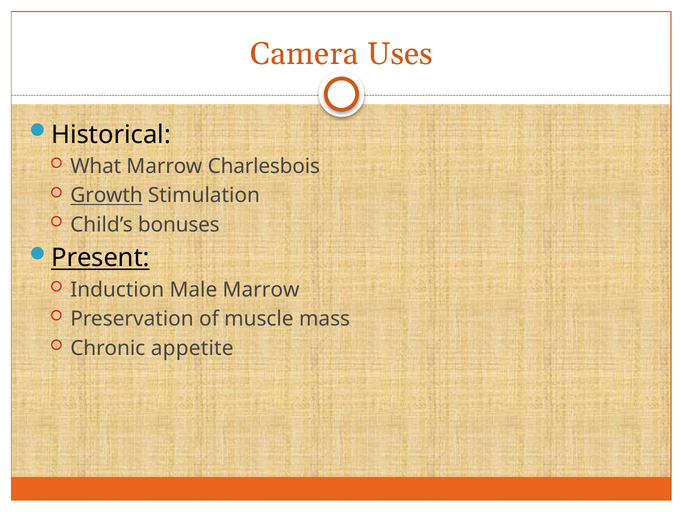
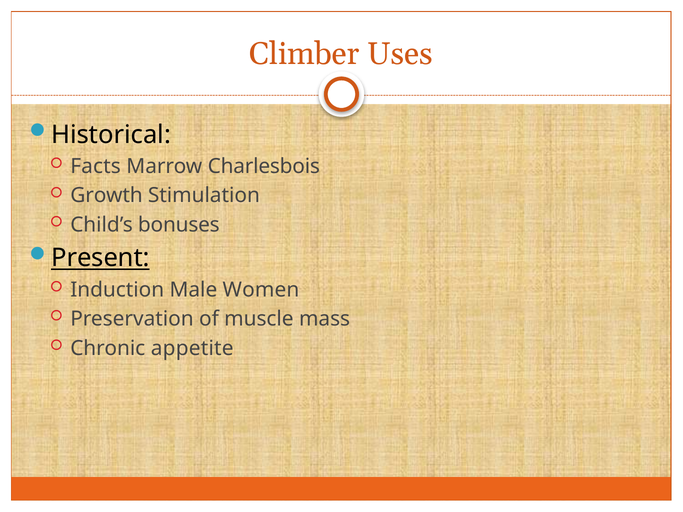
Camera: Camera -> Climber
What: What -> Facts
Growth underline: present -> none
Male Marrow: Marrow -> Women
